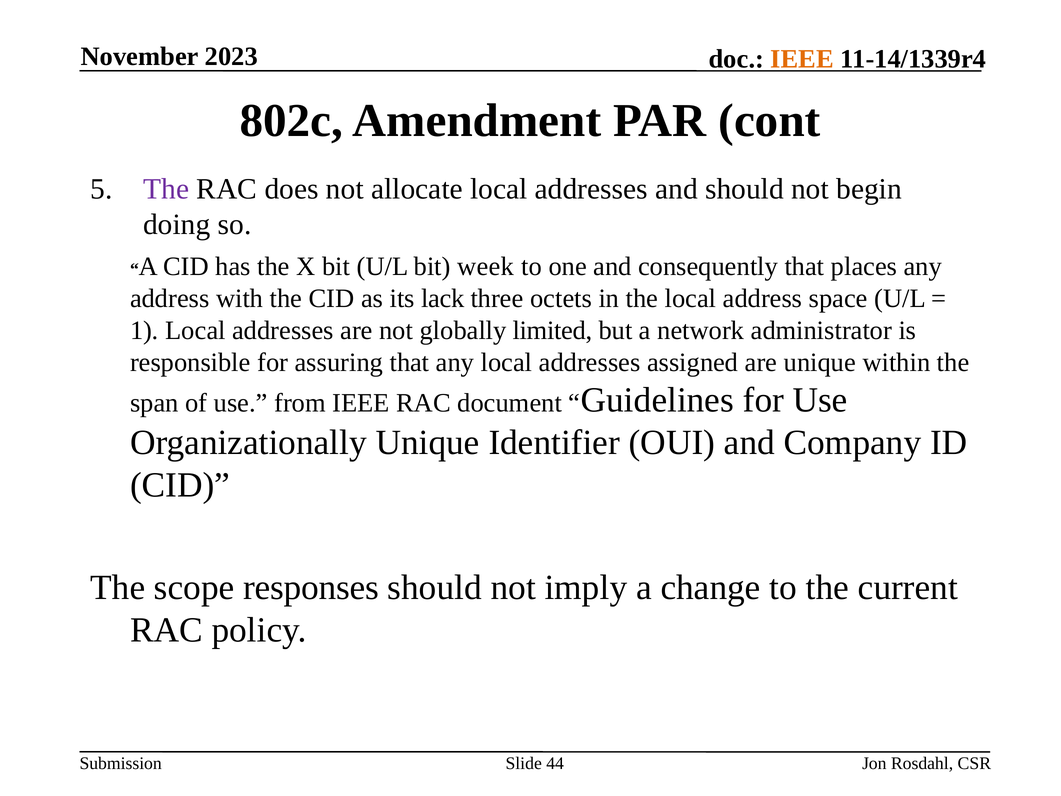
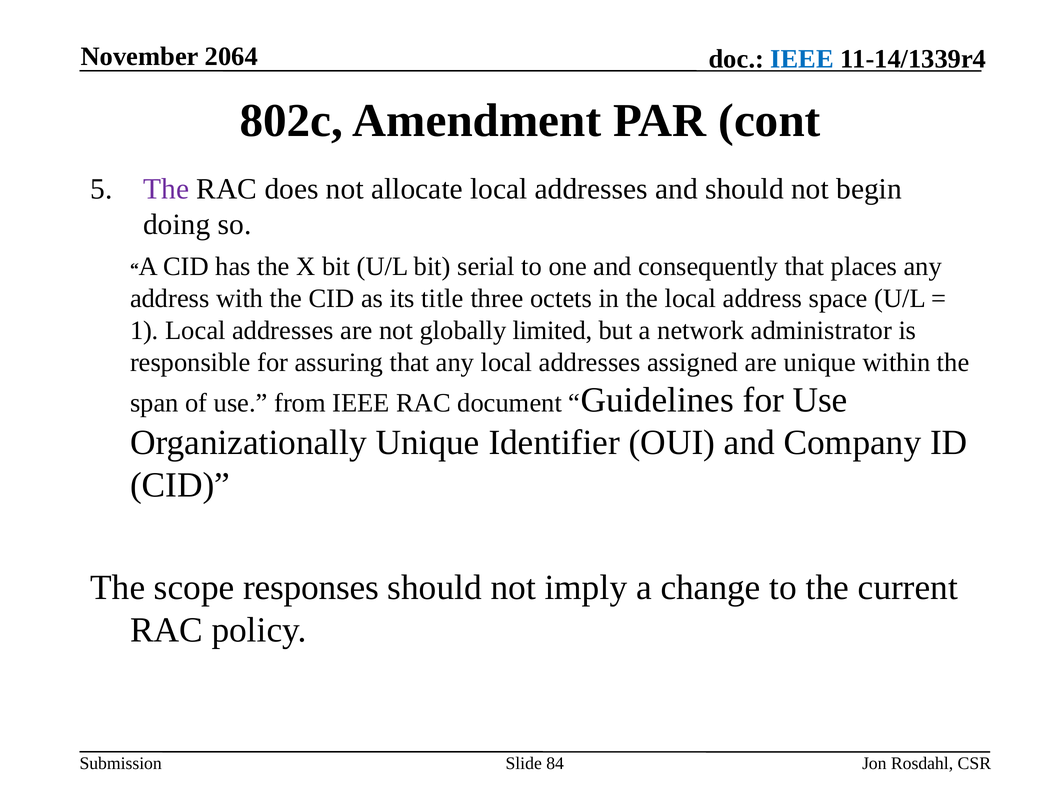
2023: 2023 -> 2064
IEEE at (802, 59) colour: orange -> blue
week: week -> serial
lack: lack -> title
44: 44 -> 84
